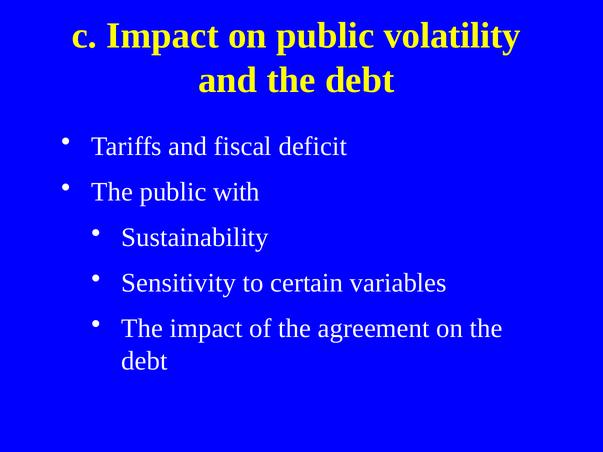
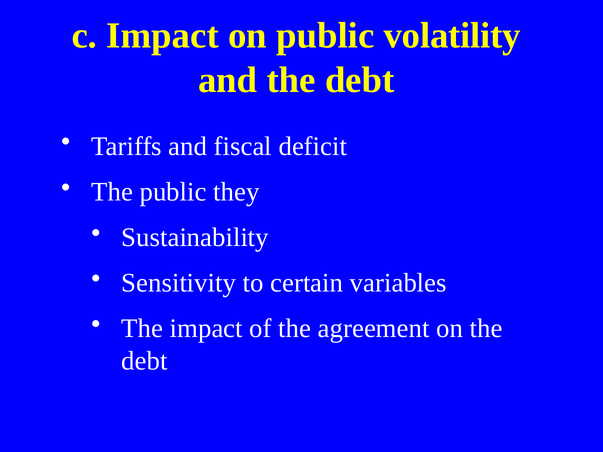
with: with -> they
